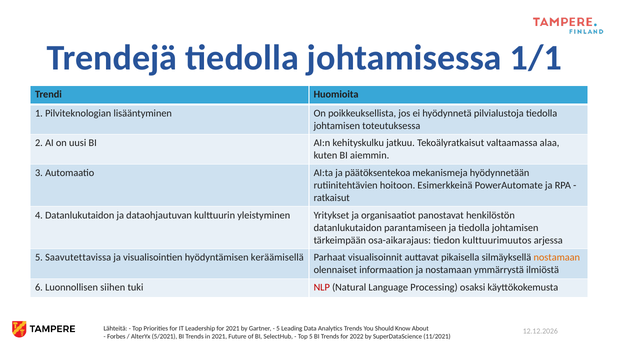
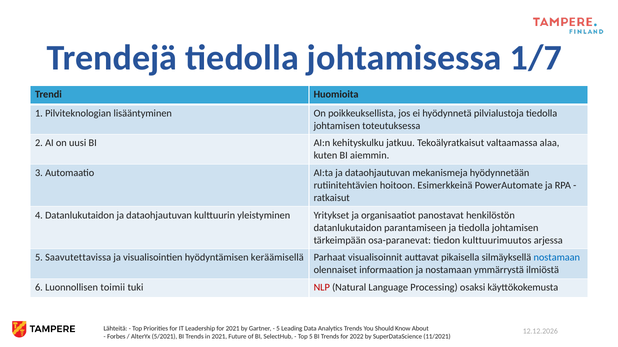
1/1: 1/1 -> 1/7
AI:ta ja päätöksentekoa: päätöksentekoa -> dataohjautuvan
osa-aikarajaus: osa-aikarajaus -> osa-paranevat
nostamaan at (557, 258) colour: orange -> blue
siihen: siihen -> toimii
